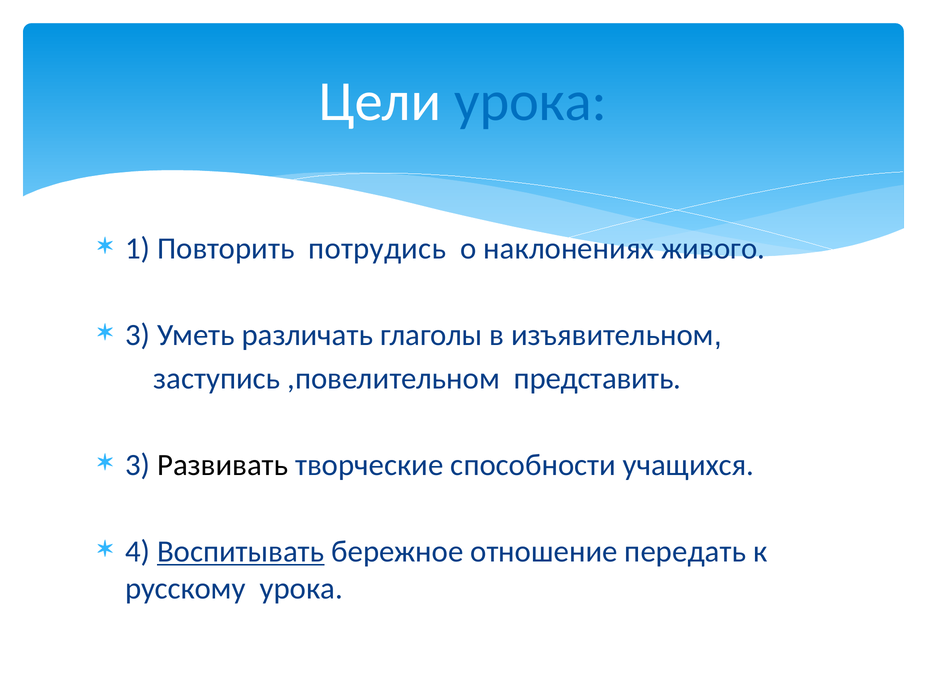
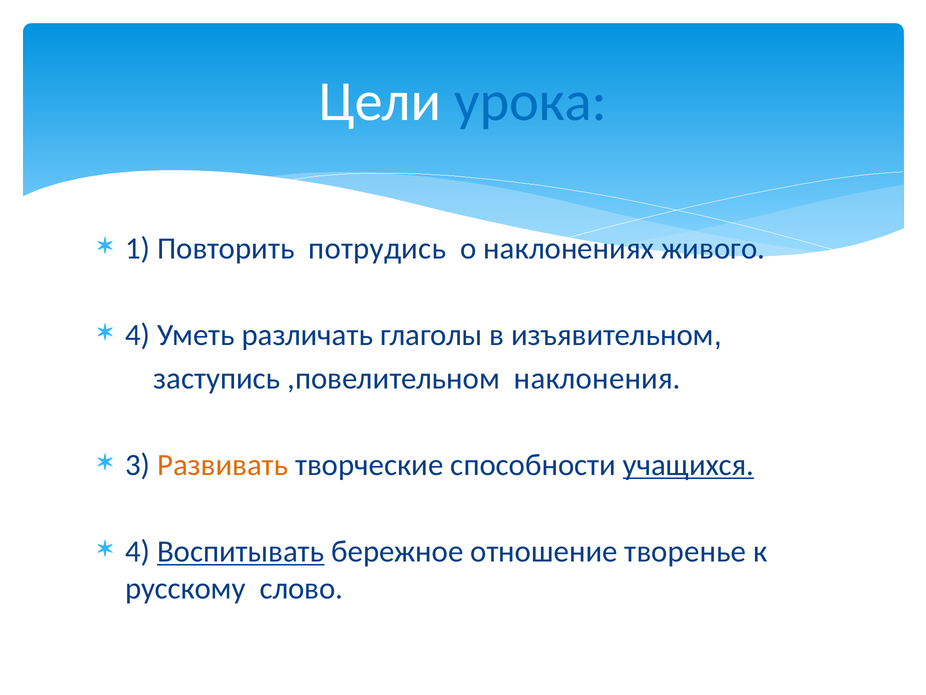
3 at (138, 335): 3 -> 4
представить: представить -> наклонения
Развивать colour: black -> orange
учащихся underline: none -> present
передать: передать -> творенье
русскому урока: урока -> слово
